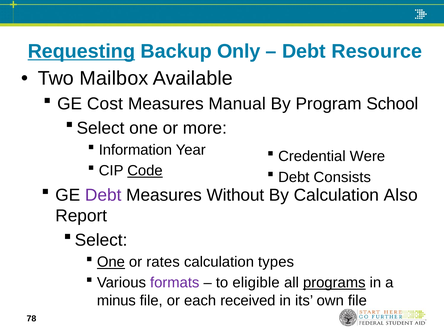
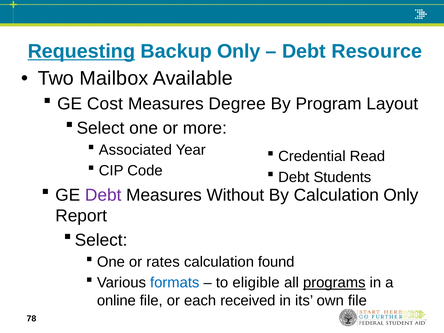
Manual: Manual -> Degree
School: School -> Layout
Information: Information -> Associated
Were: Were -> Read
Code underline: present -> none
Consists: Consists -> Students
Calculation Also: Also -> Only
One at (111, 262) underline: present -> none
types: types -> found
formats colour: purple -> blue
minus: minus -> online
